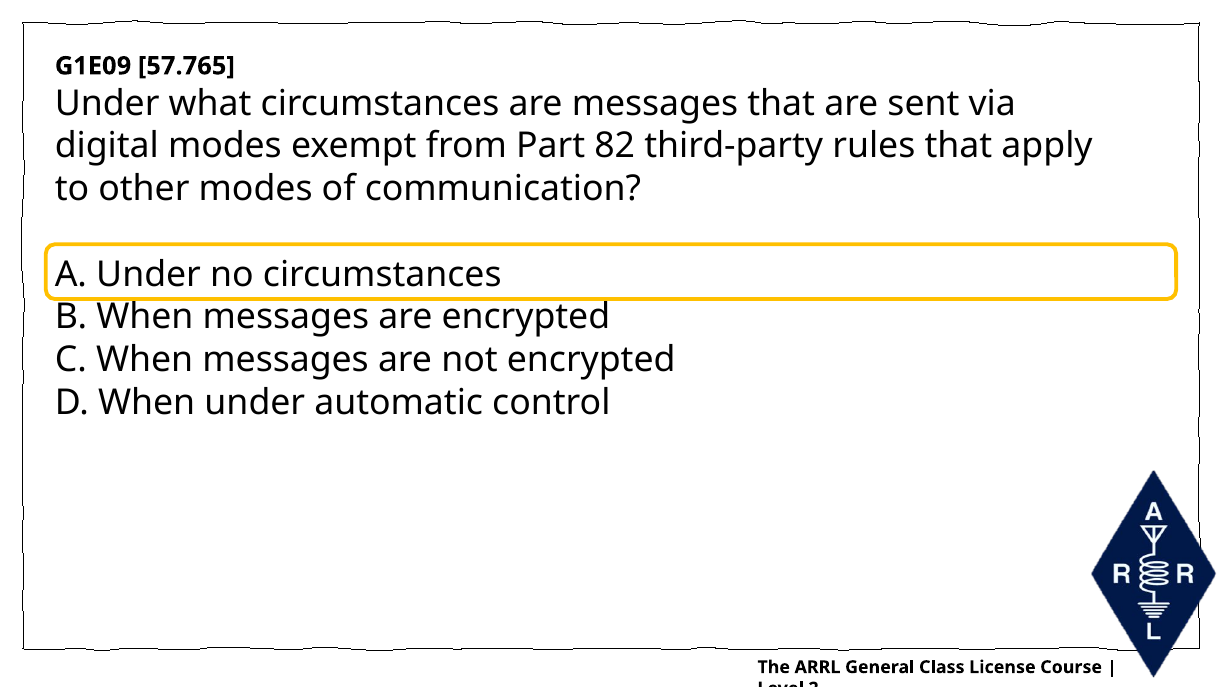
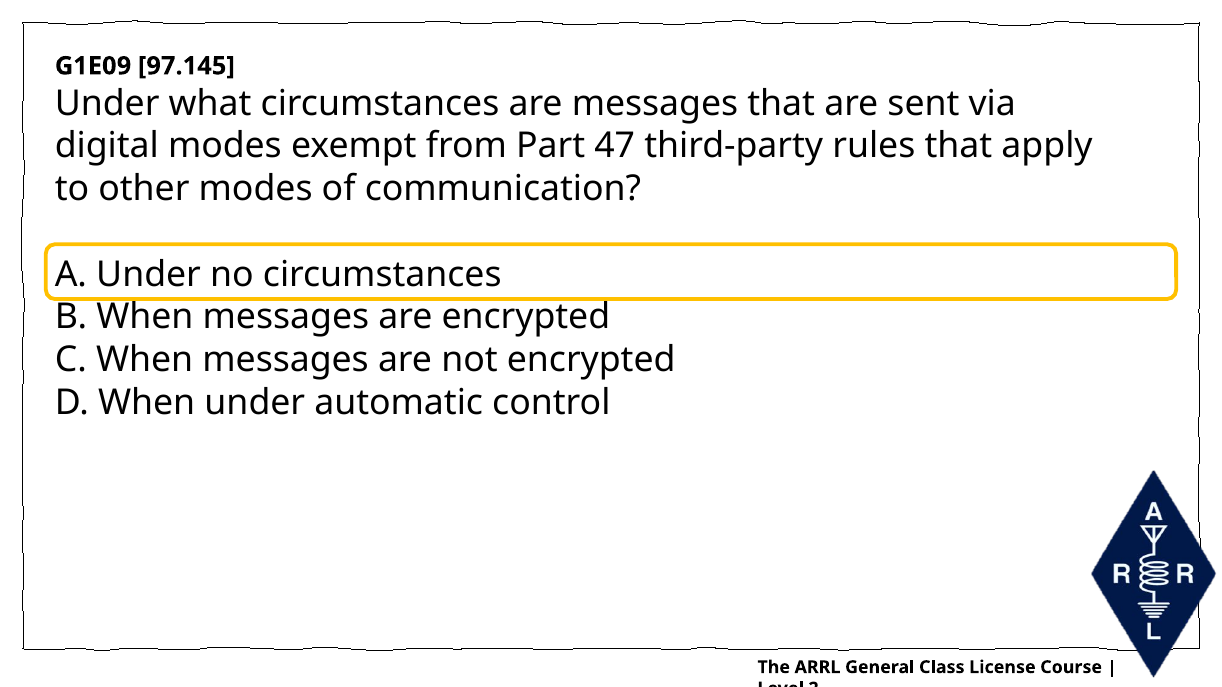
57.765: 57.765 -> 97.145
82: 82 -> 47
